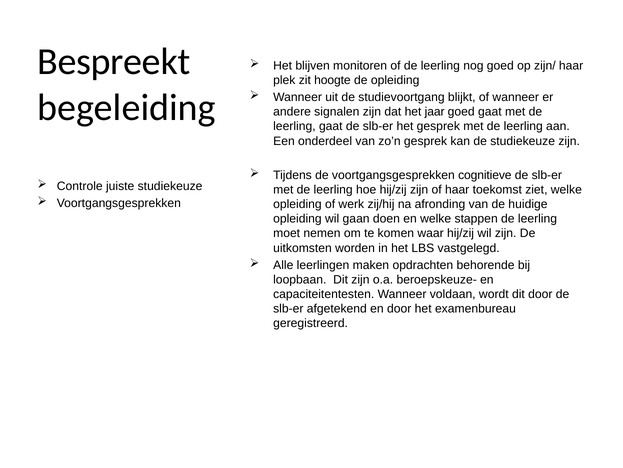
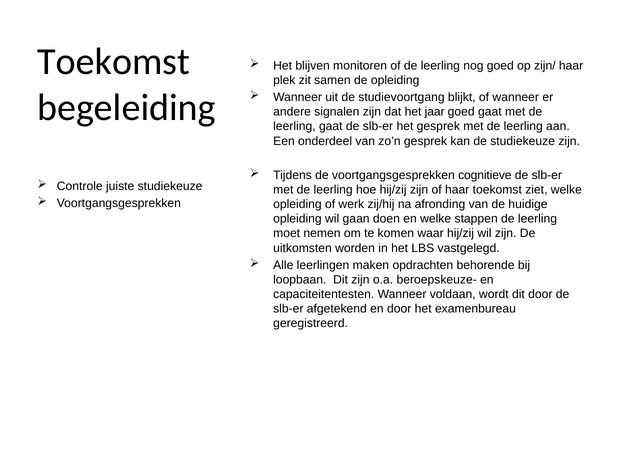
Bespreekt at (114, 62): Bespreekt -> Toekomst
hoogte: hoogte -> samen
